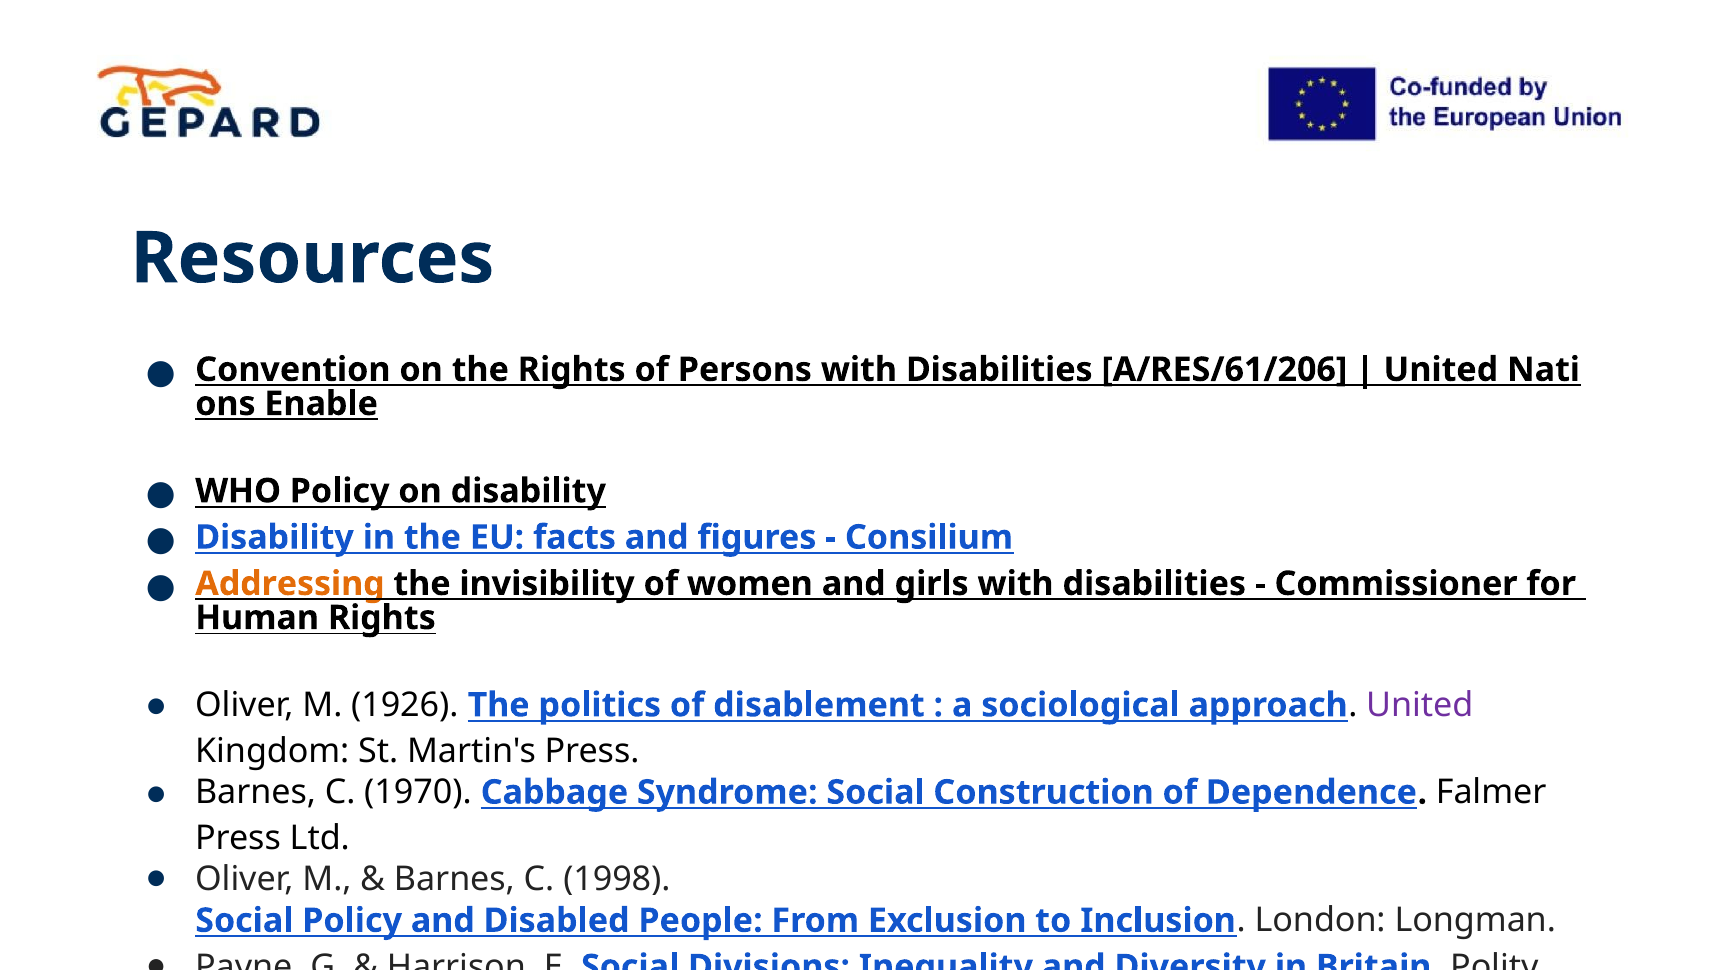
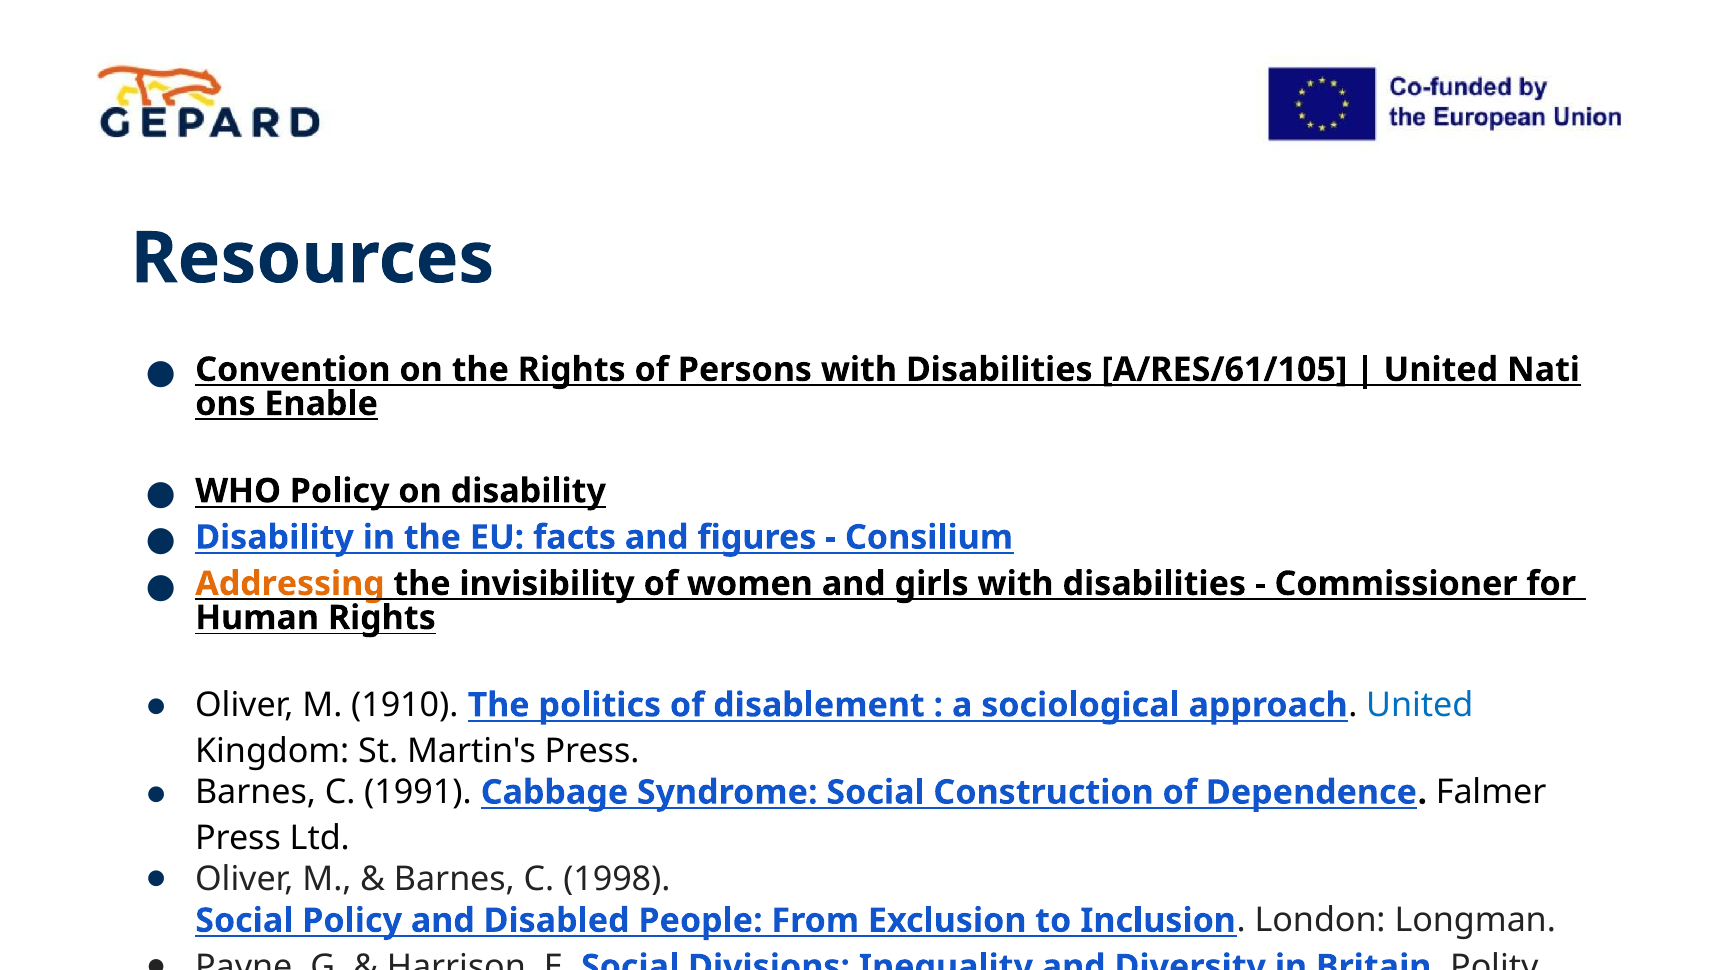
A/RES/61/206: A/RES/61/206 -> A/RES/61/105
1926: 1926 -> 1910
United at (1420, 705) colour: purple -> blue
1970: 1970 -> 1991
